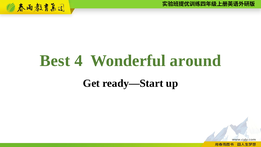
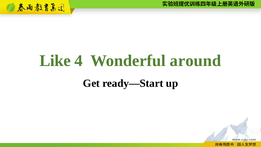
Best: Best -> Like
